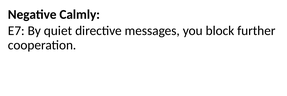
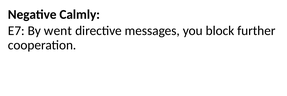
quiet: quiet -> went
